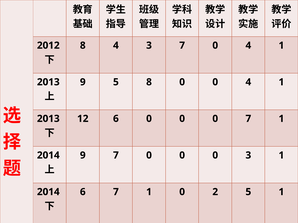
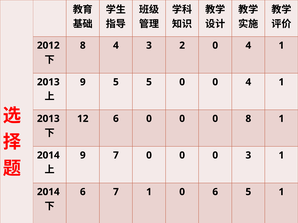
3 7: 7 -> 2
5 8: 8 -> 5
0 7: 7 -> 8
0 2: 2 -> 6
